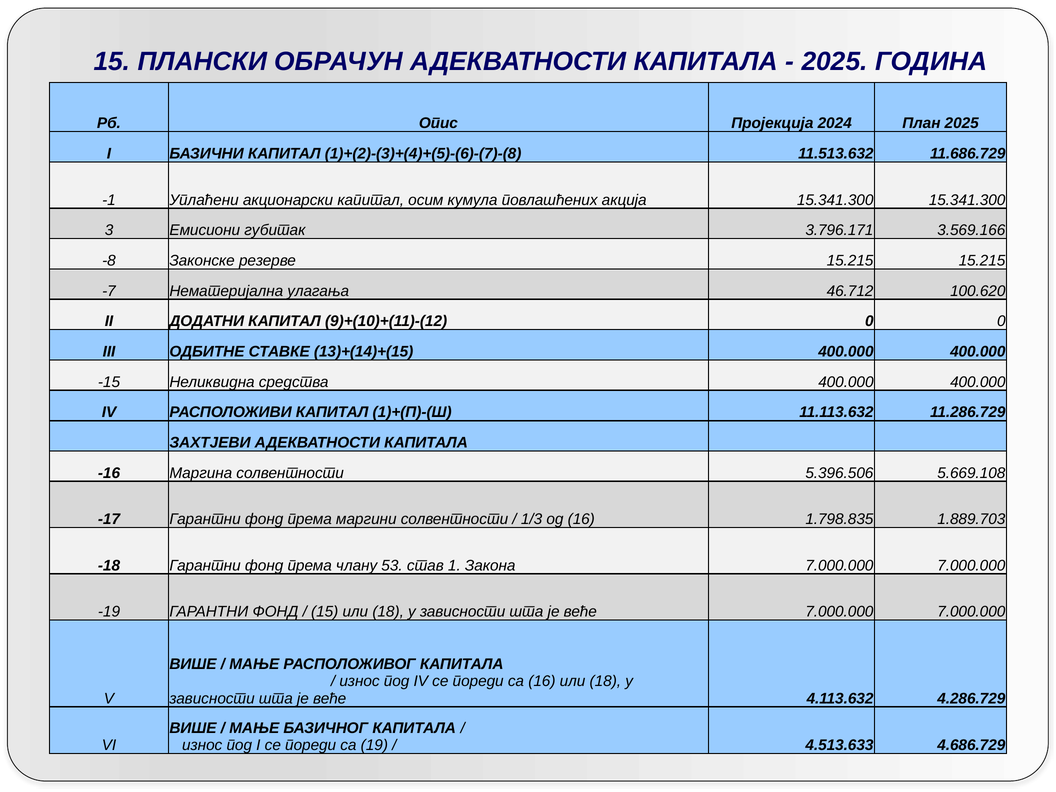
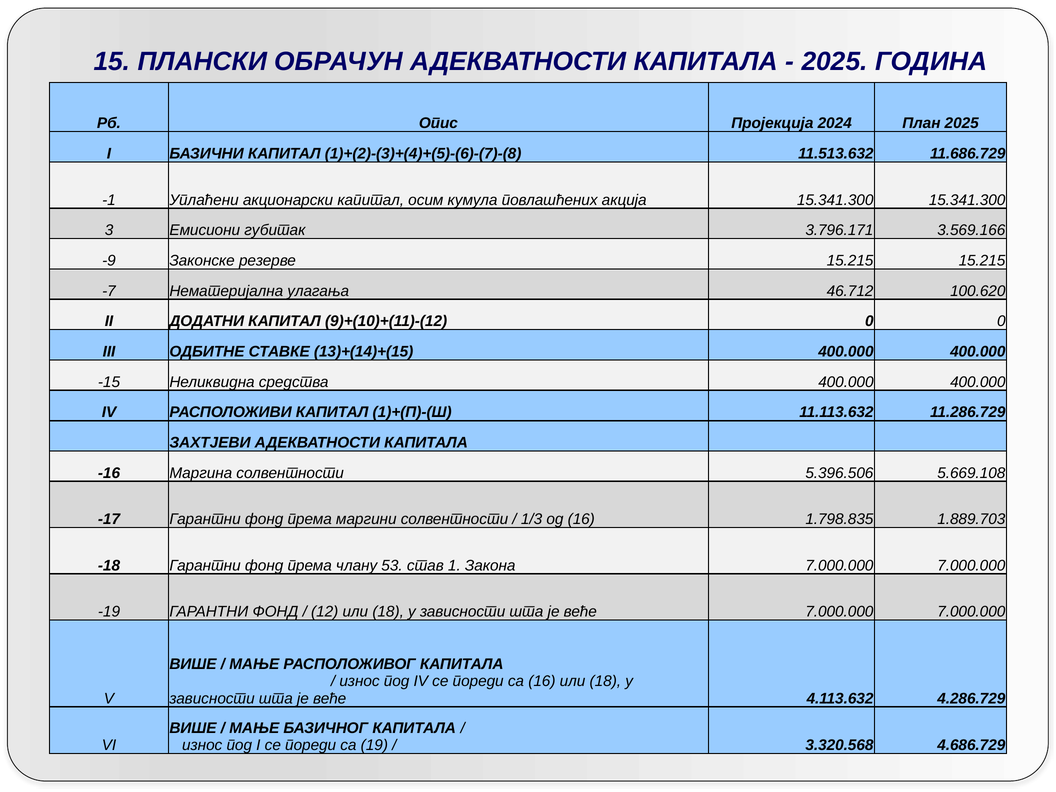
-8: -8 -> -9
15 at (325, 612): 15 -> 12
4.513.633: 4.513.633 -> 3.320.568
